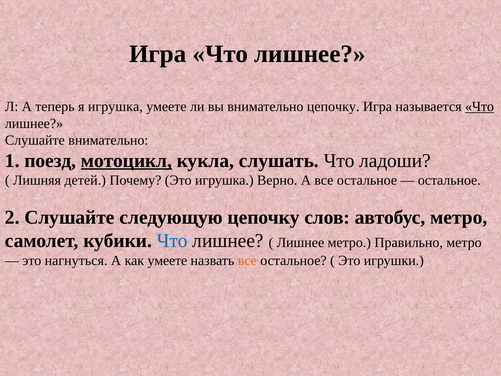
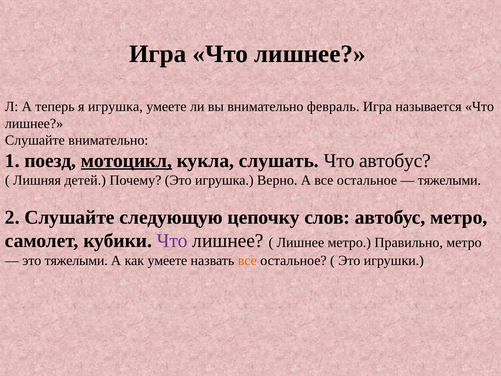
внимательно цепочку: цепочку -> февраль
Что at (480, 107) underline: present -> none
Что ладоши: ладоши -> автобус
остальное at (449, 180): остальное -> тяжелыми
Что at (172, 241) colour: blue -> purple
это нагнуться: нагнуться -> тяжелыми
